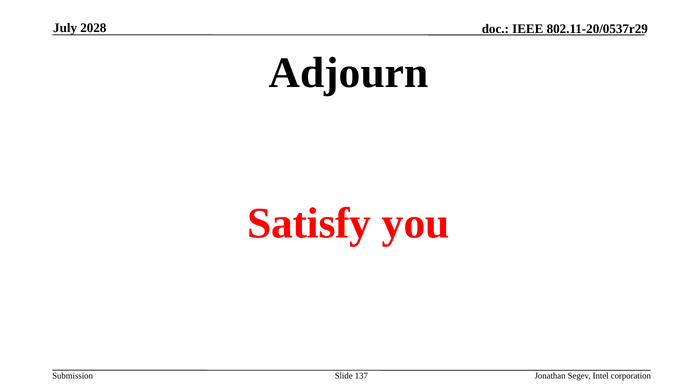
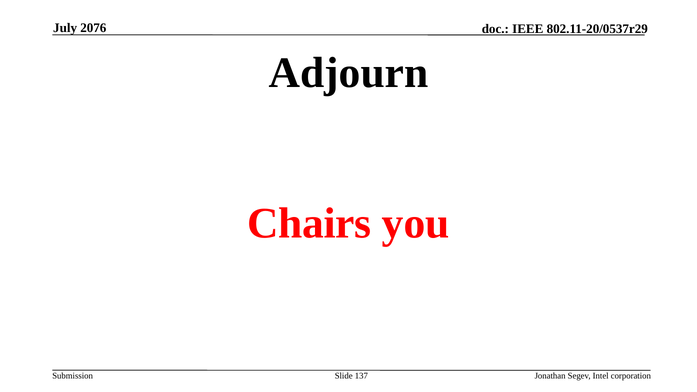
2028: 2028 -> 2076
Satisfy: Satisfy -> Chairs
